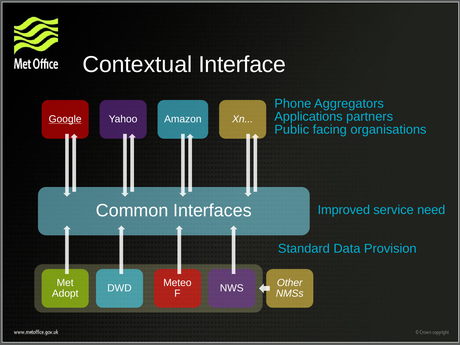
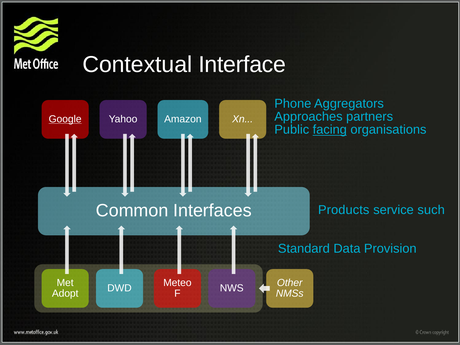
Applications: Applications -> Approaches
facing underline: none -> present
Improved: Improved -> Products
need: need -> such
